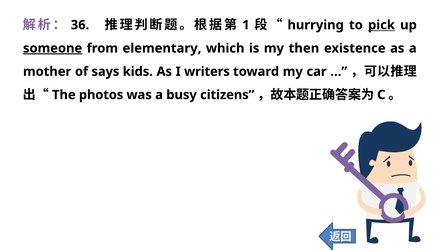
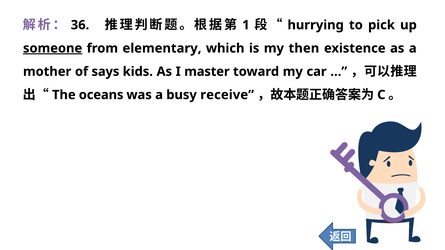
pick underline: present -> none
writers: writers -> master
photos: photos -> oceans
citizens: citizens -> receive
